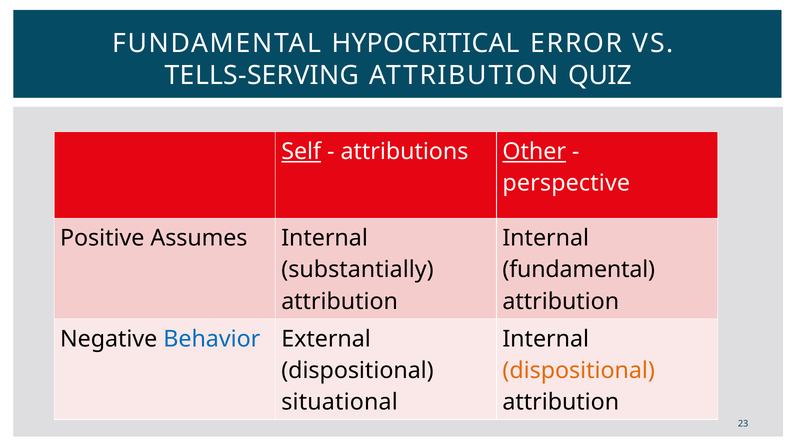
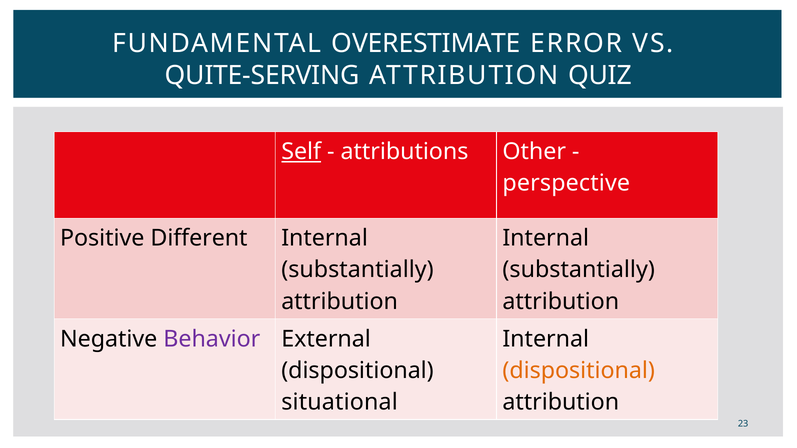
HYPOCRITICAL: HYPOCRITICAL -> OVERESTIMATE
TELLS-SERVING: TELLS-SERVING -> QUITE-SERVING
Other underline: present -> none
Assumes: Assumes -> Different
fundamental at (579, 270): fundamental -> substantially
Behavior colour: blue -> purple
